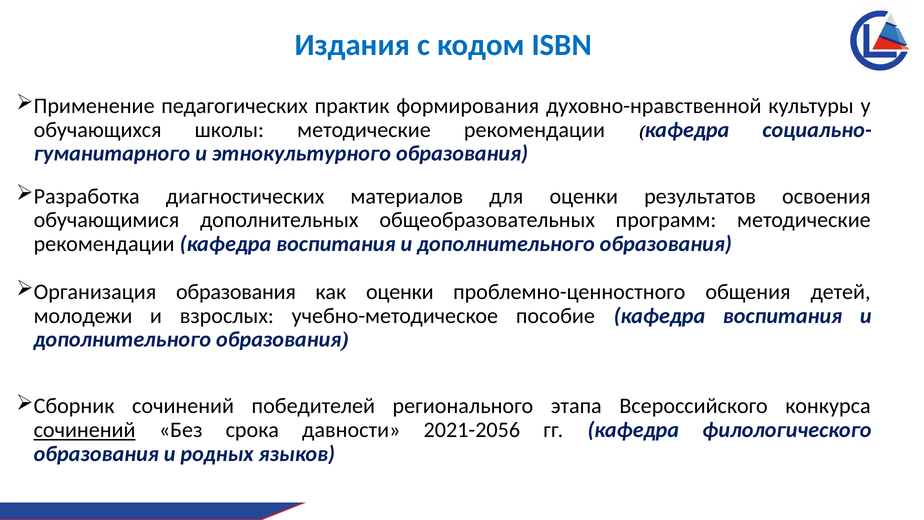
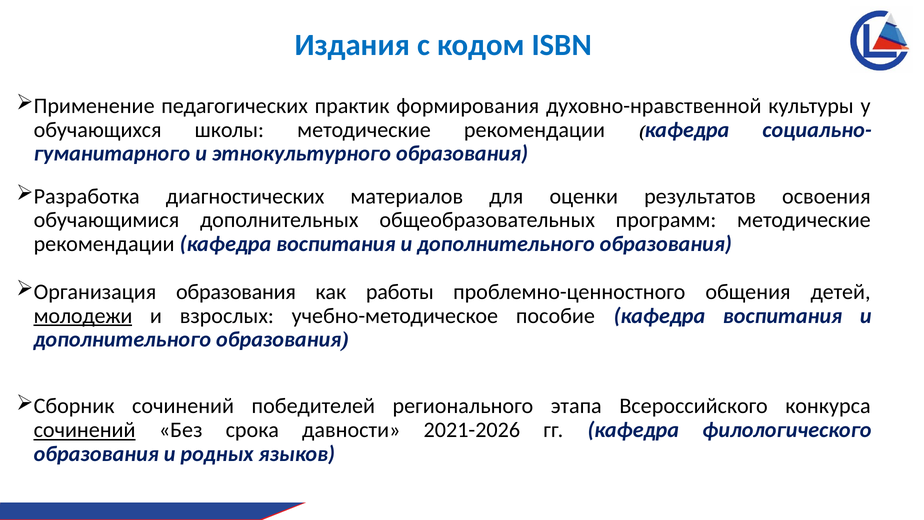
как оценки: оценки -> работы
молодежи underline: none -> present
2021-2056: 2021-2056 -> 2021-2026
